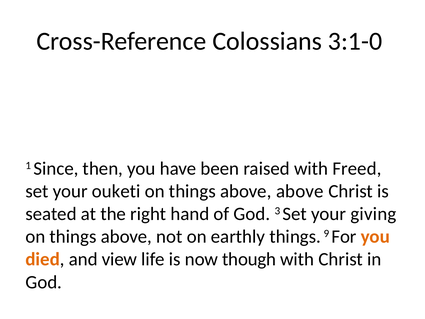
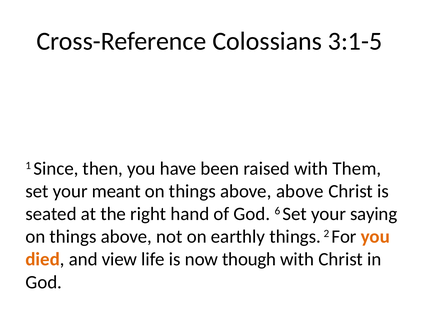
3:1-0: 3:1-0 -> 3:1-5
Freed: Freed -> Them
ouketi: ouketi -> meant
3: 3 -> 6
giving: giving -> saying
9: 9 -> 2
